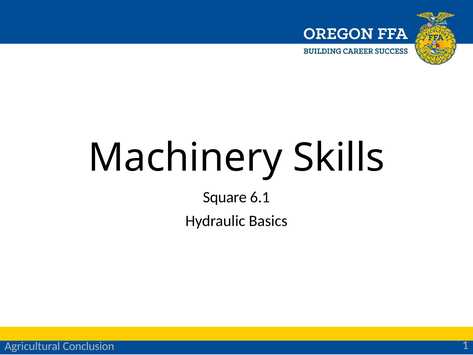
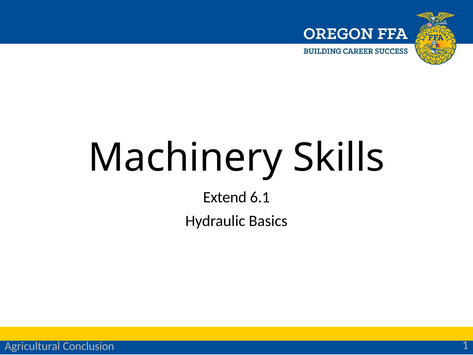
Square: Square -> Extend
